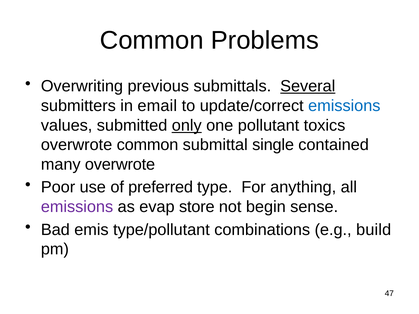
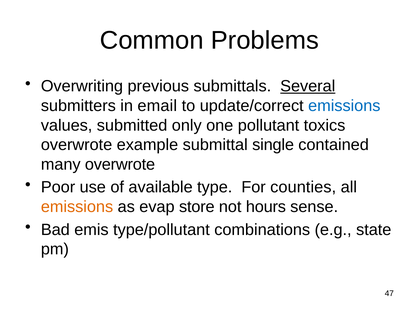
only underline: present -> none
overwrote common: common -> example
preferred: preferred -> available
anything: anything -> counties
emissions at (77, 207) colour: purple -> orange
begin: begin -> hours
build: build -> state
